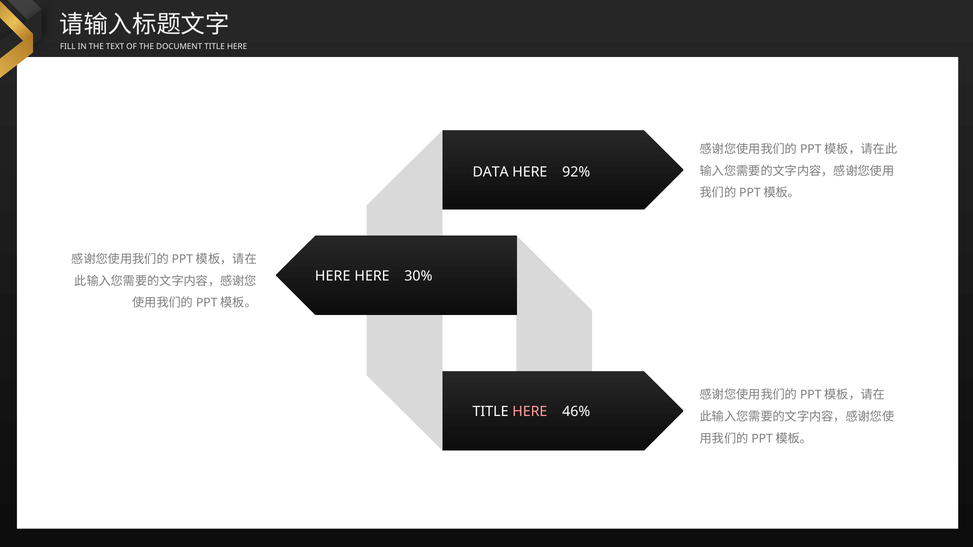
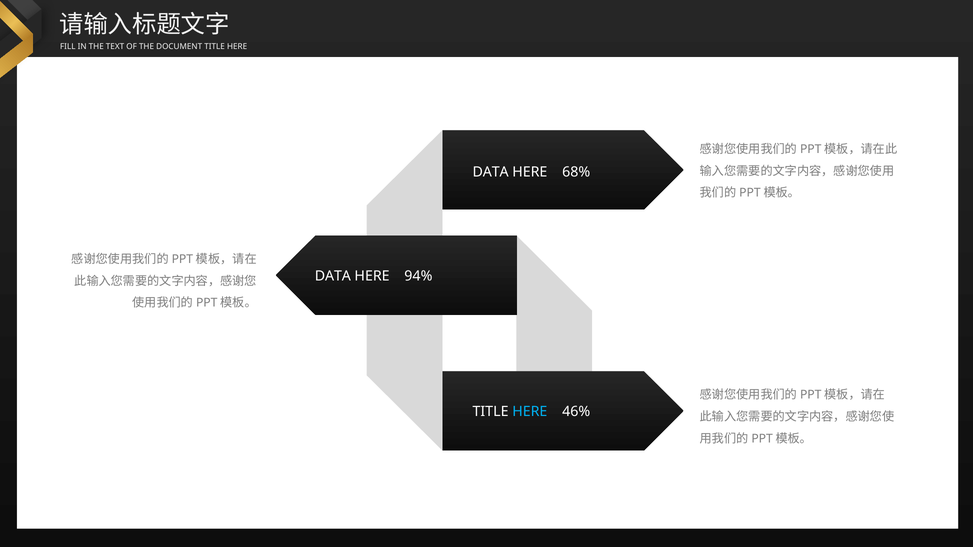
92%: 92% -> 68%
HERE at (333, 276): HERE -> DATA
30%: 30% -> 94%
HERE at (530, 412) colour: pink -> light blue
